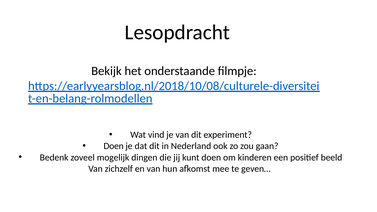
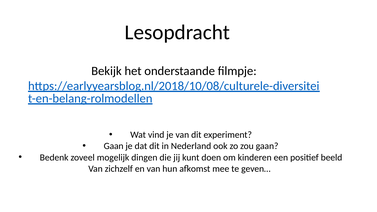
Doen at (114, 146): Doen -> Gaan
